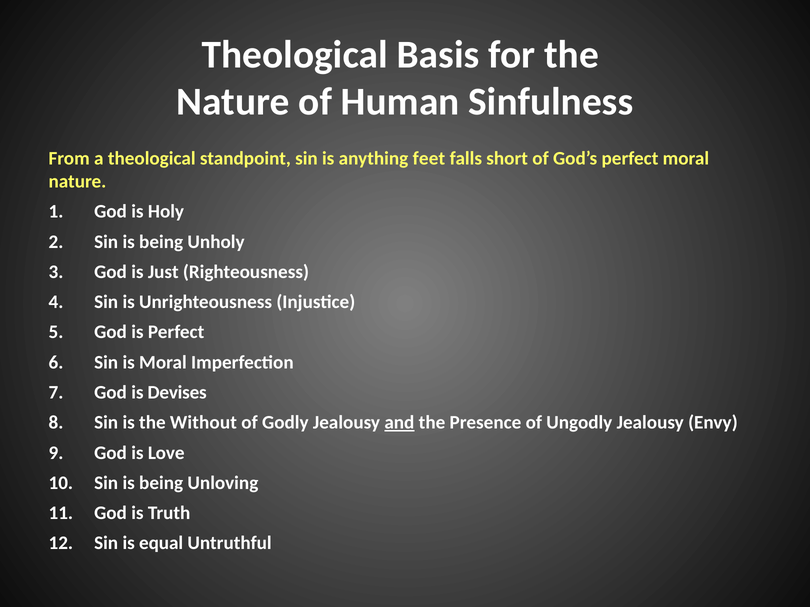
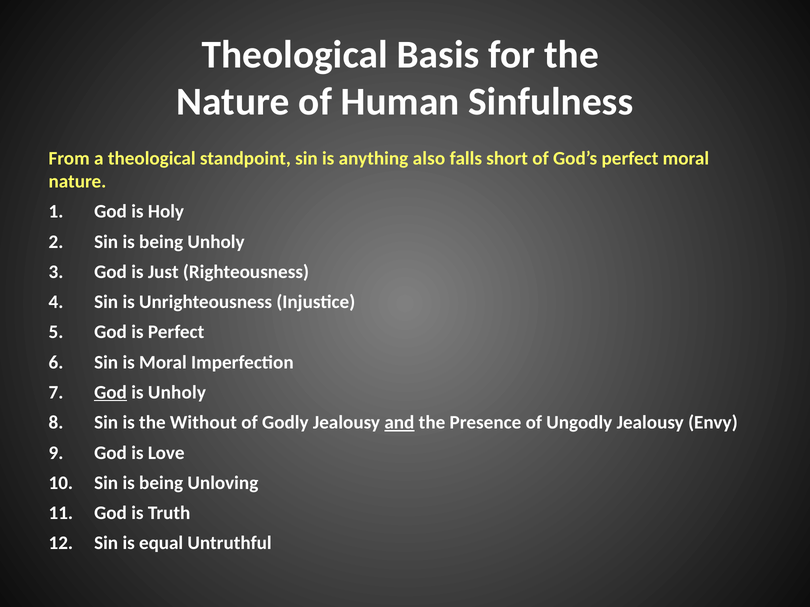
feet: feet -> also
God at (111, 393) underline: none -> present
is Devises: Devises -> Unholy
